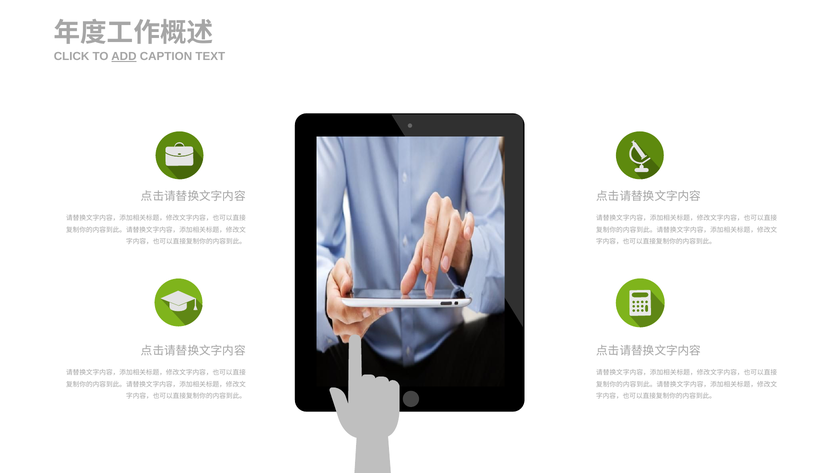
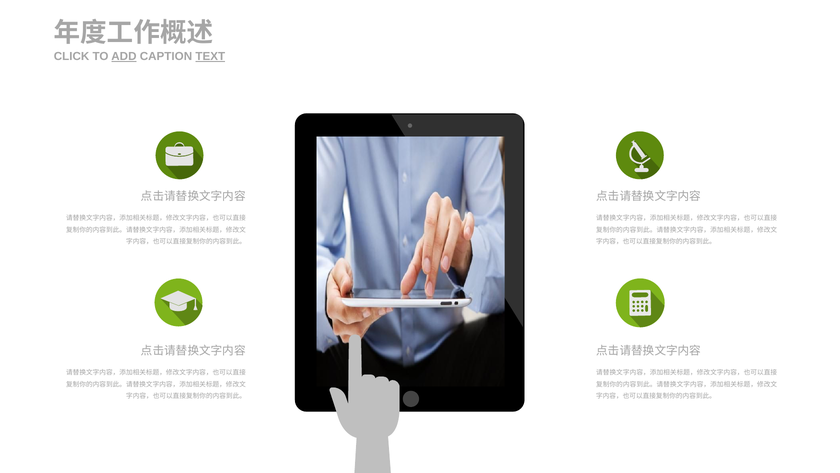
TEXT underline: none -> present
